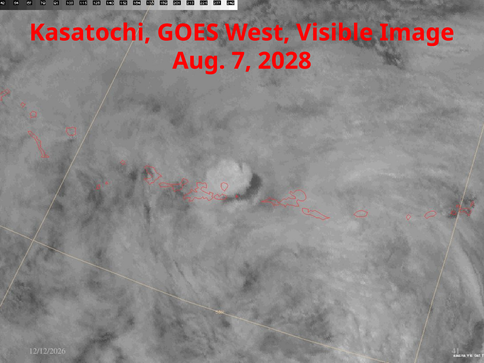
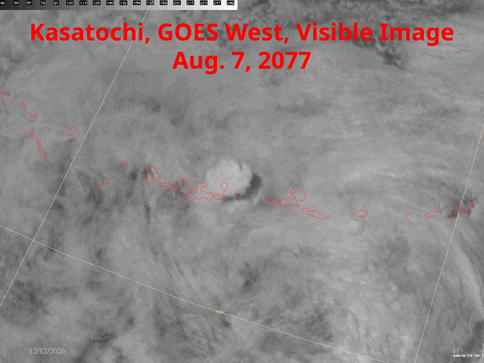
2028: 2028 -> 2077
